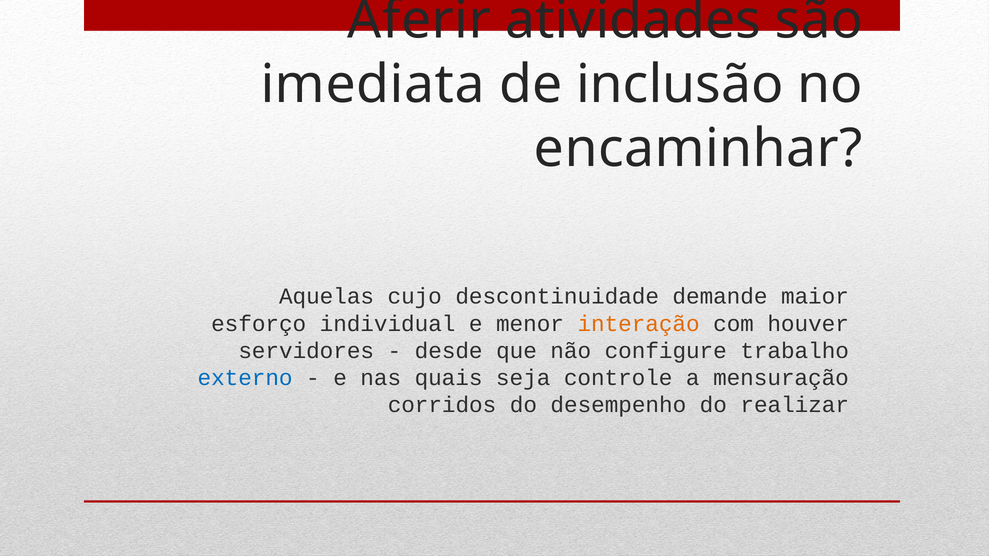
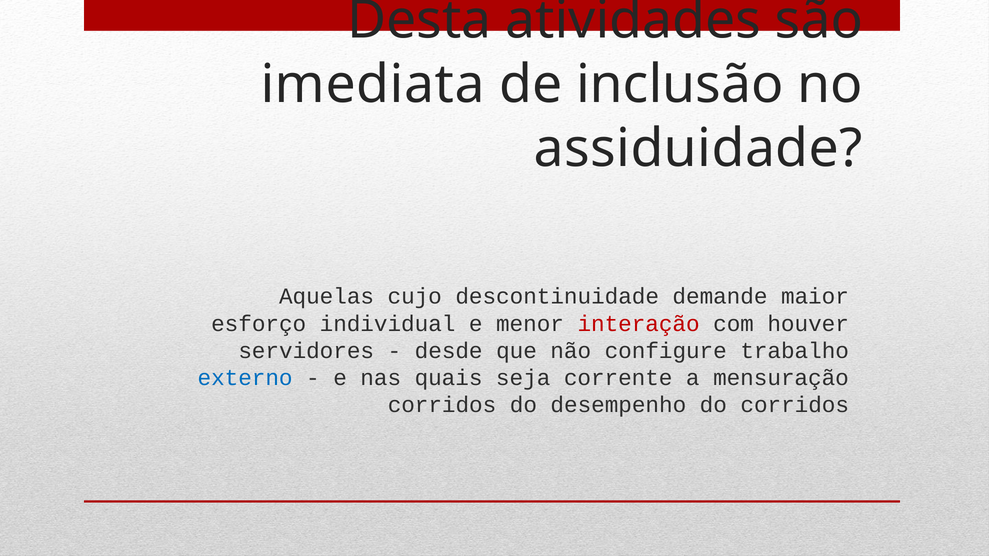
Aferir: Aferir -> Desta
encaminhar: encaminhar -> assiduidade
interação colour: orange -> red
controle: controle -> corrente
do realizar: realizar -> corridos
